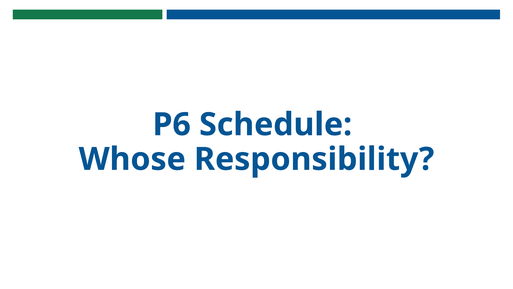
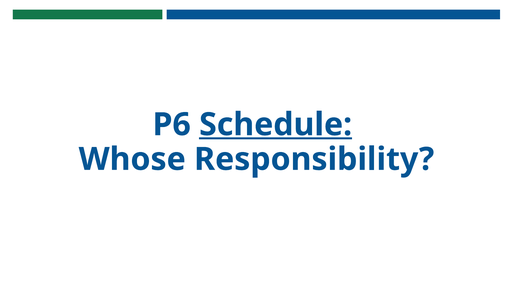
Schedule at (276, 124) underline: none -> present
